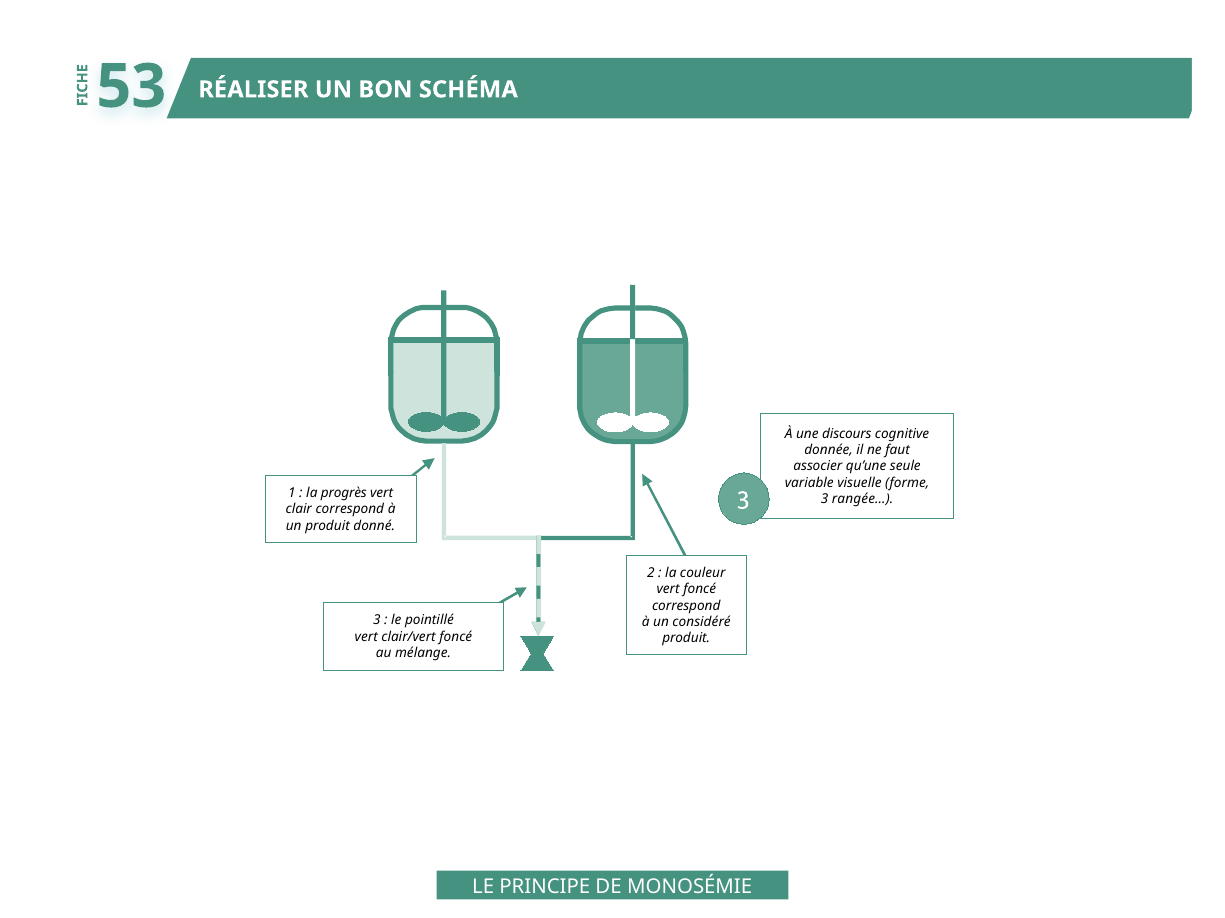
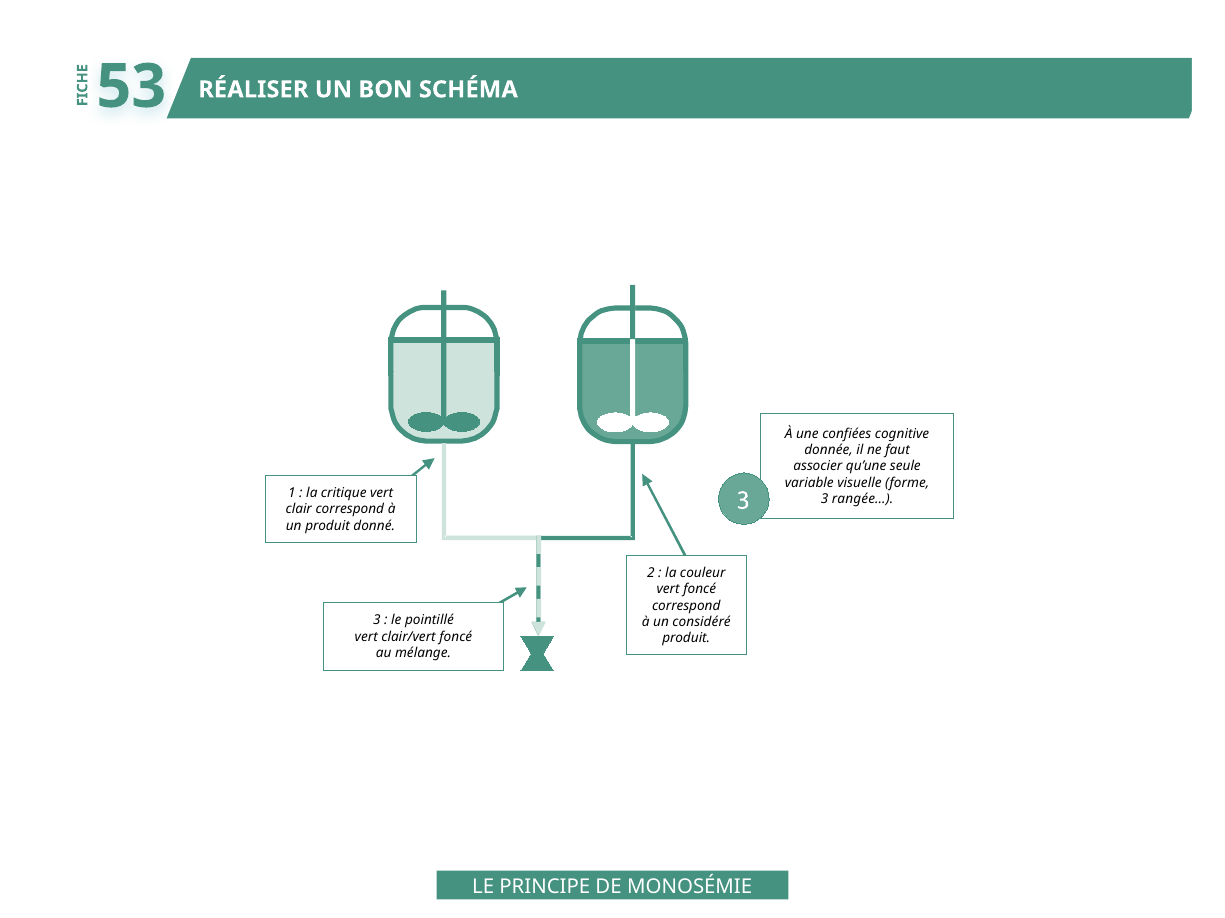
discours: discours -> confiées
progrès: progrès -> critique
